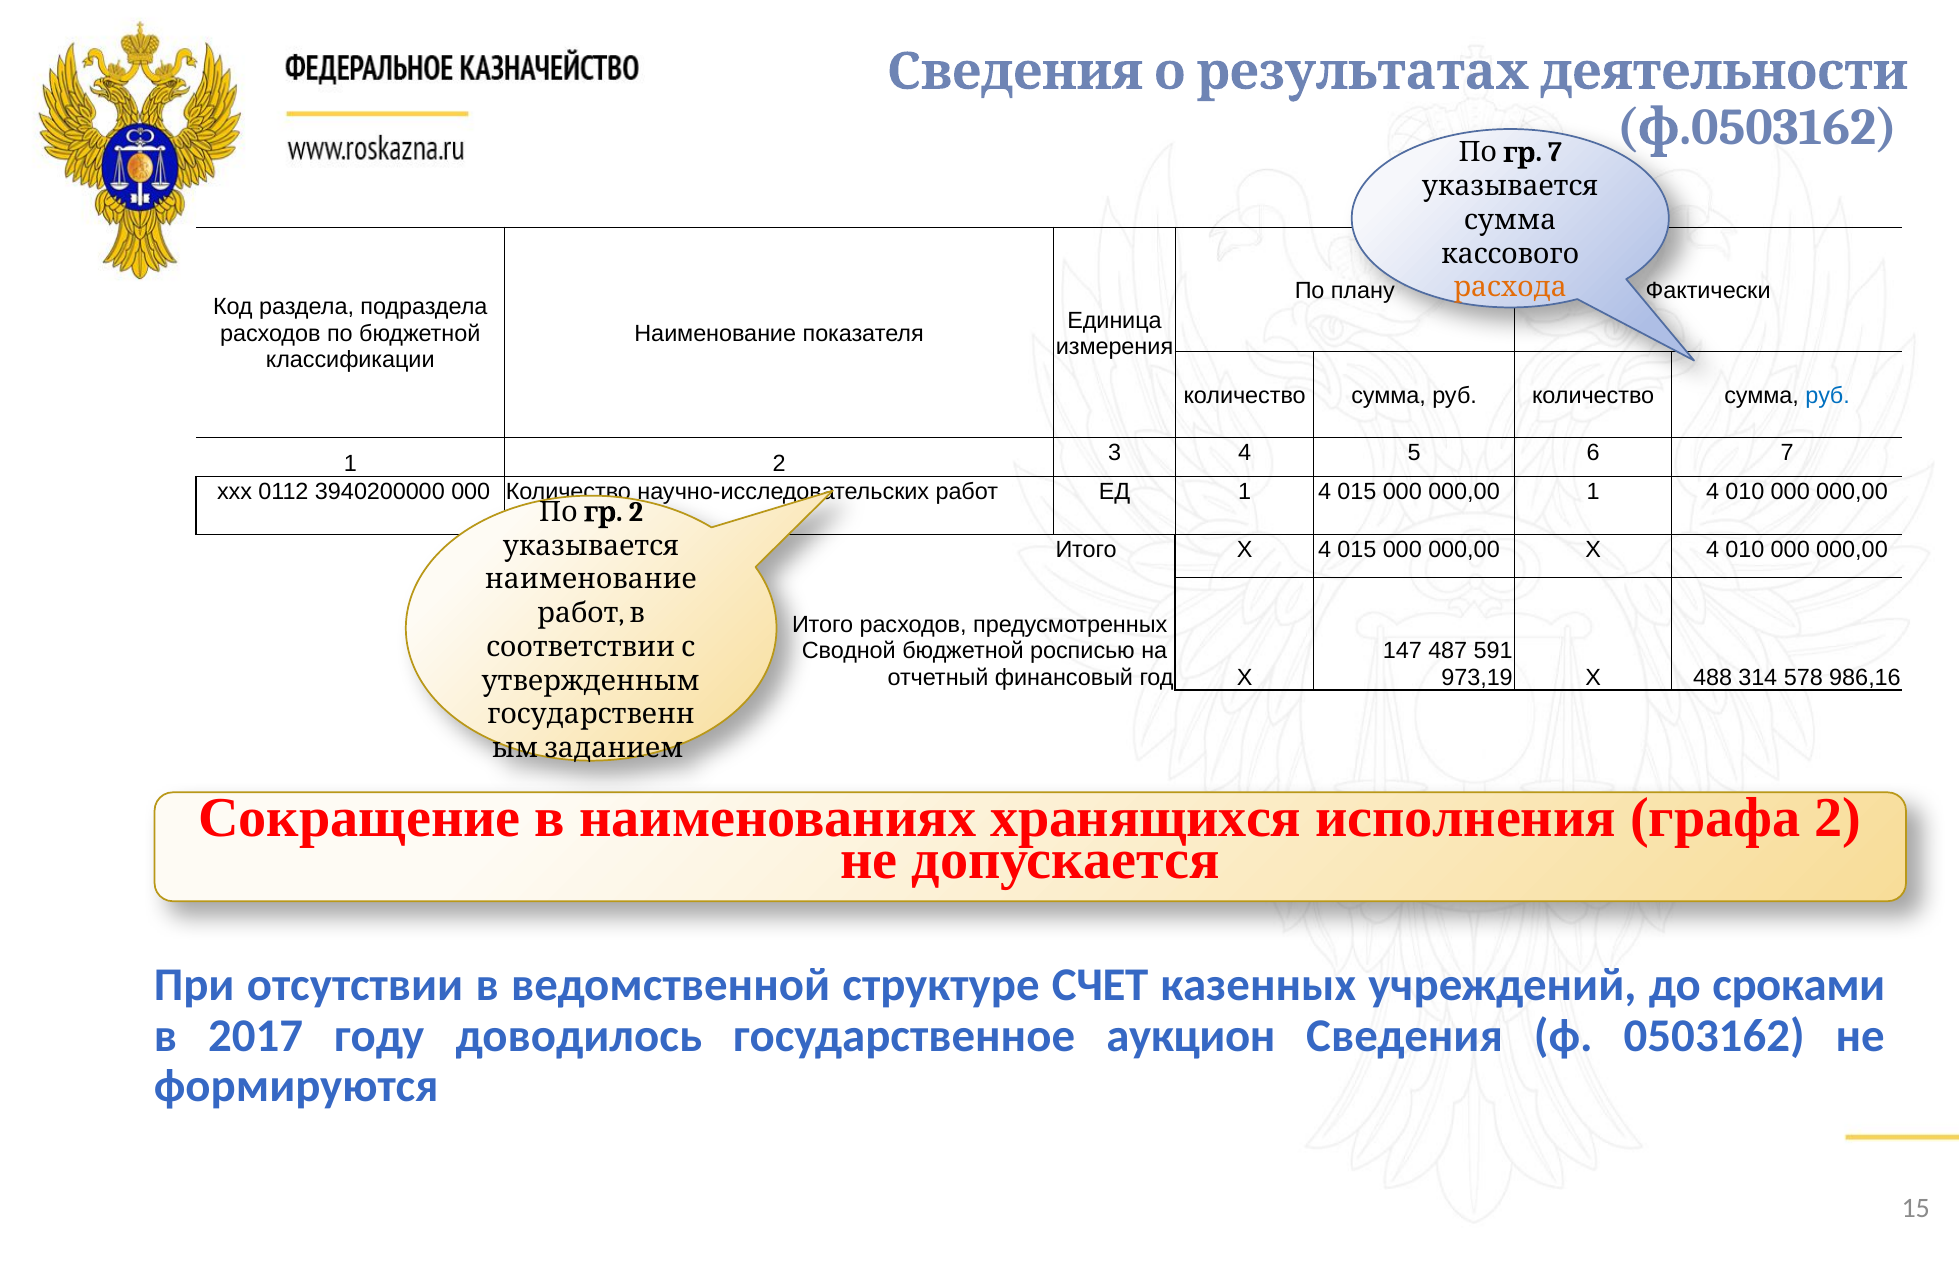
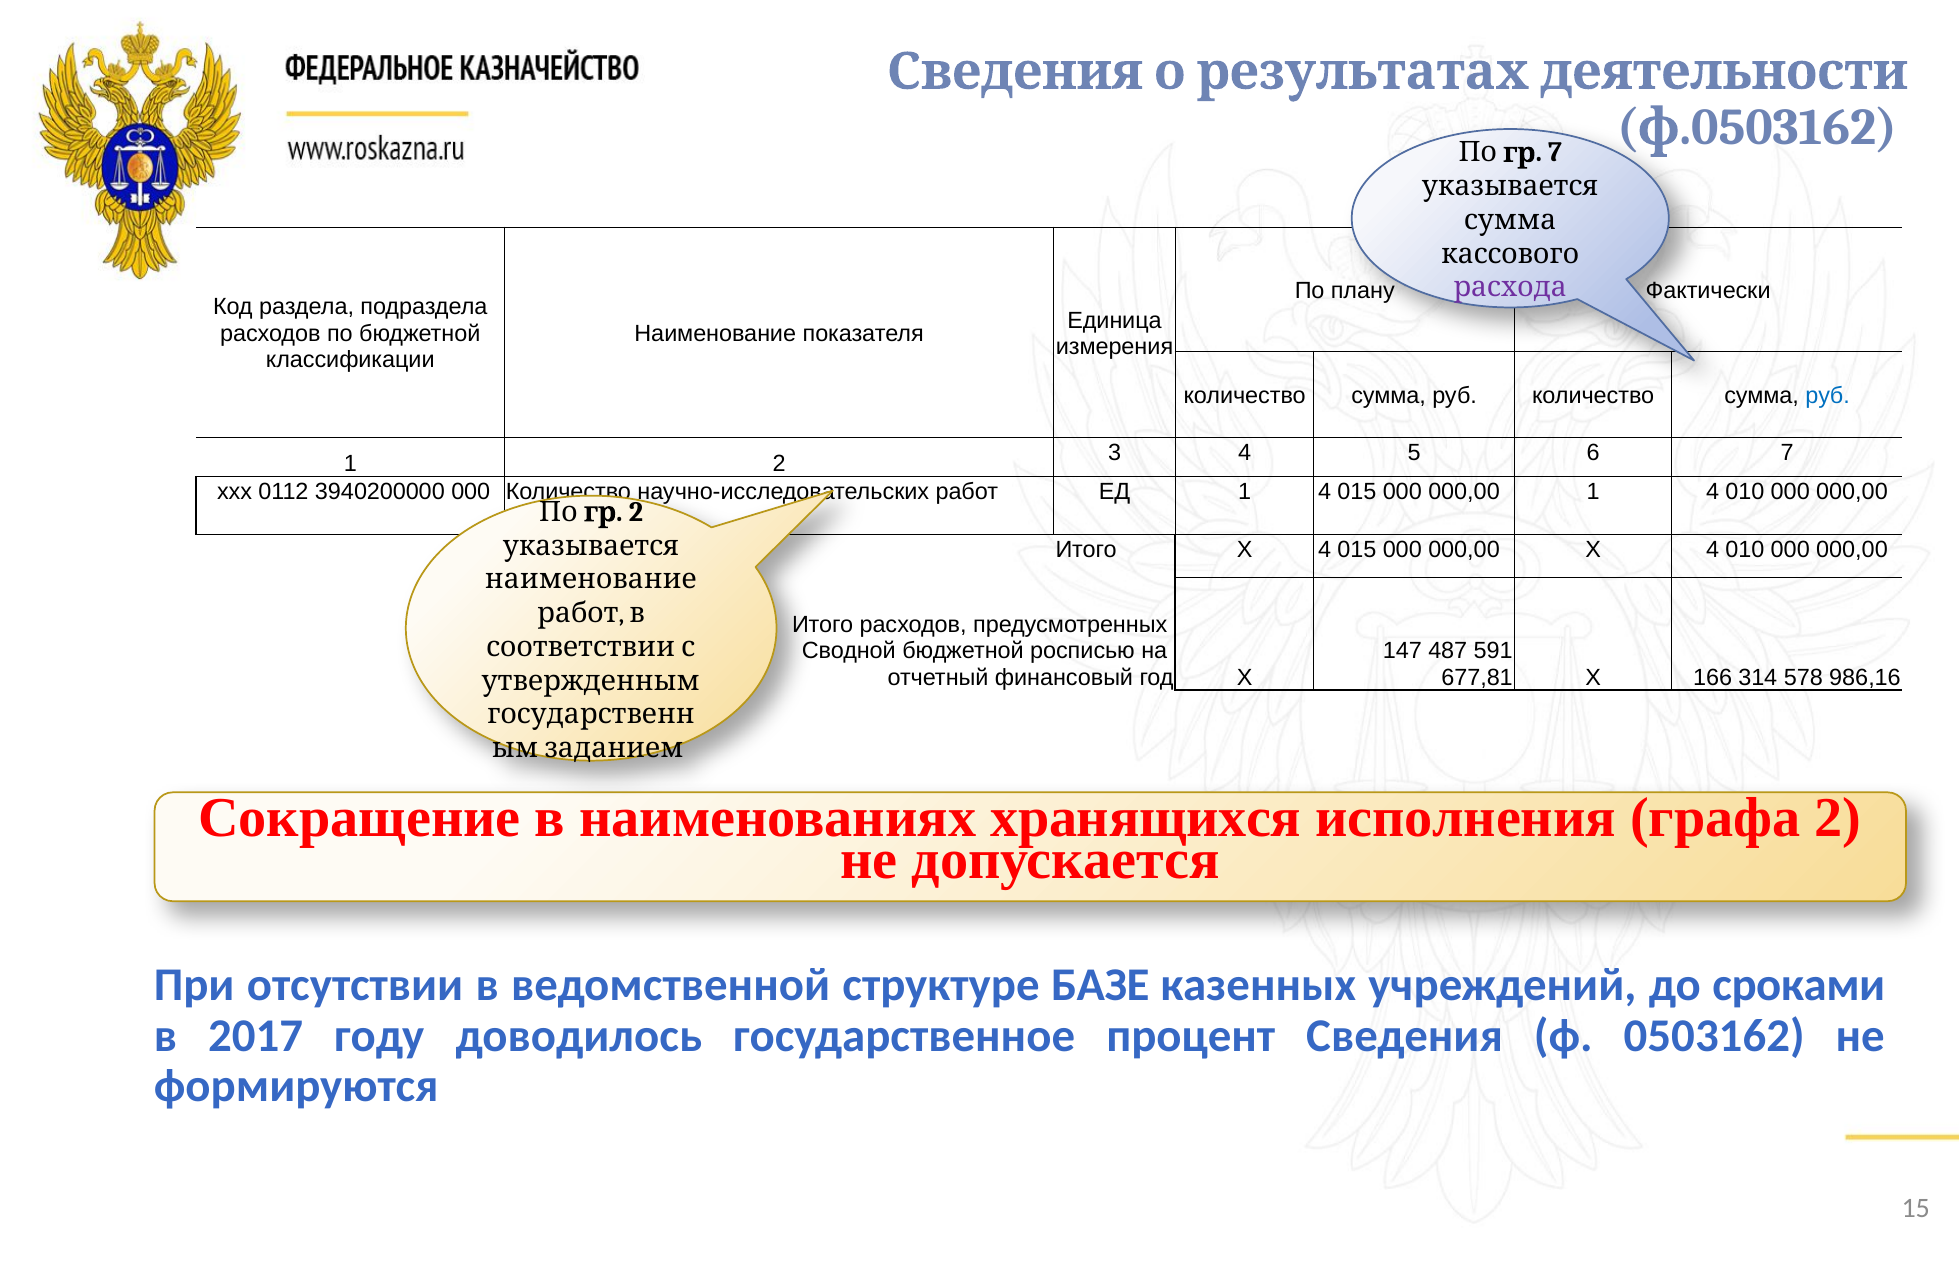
расхода colour: orange -> purple
973,19: 973,19 -> 677,81
488: 488 -> 166
СЧЕТ: СЧЕТ -> БАЗЕ
аукцион: аукцион -> процент
